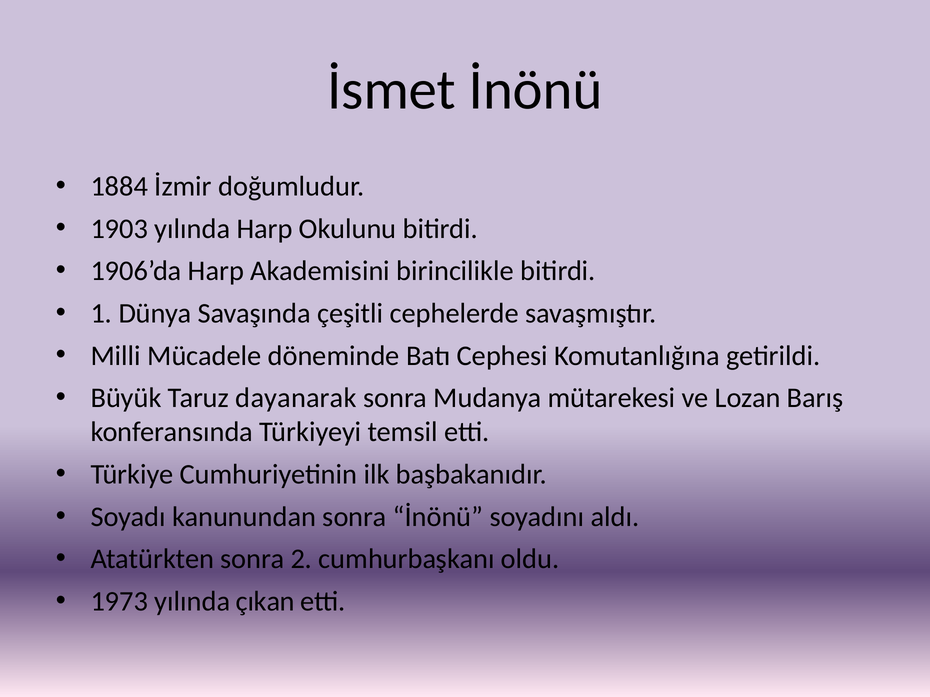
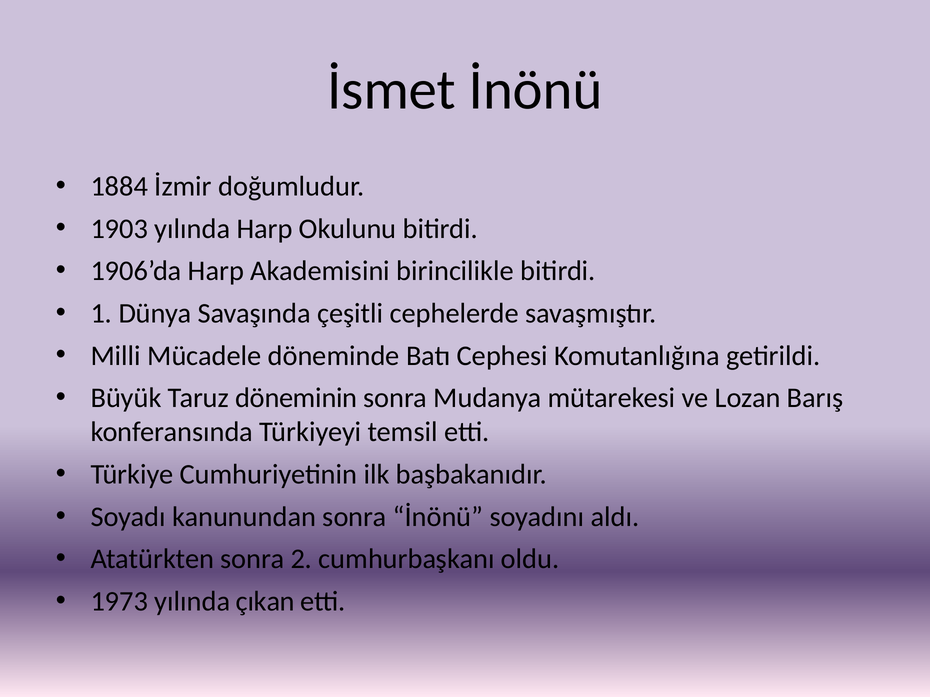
dayanarak: dayanarak -> döneminin
